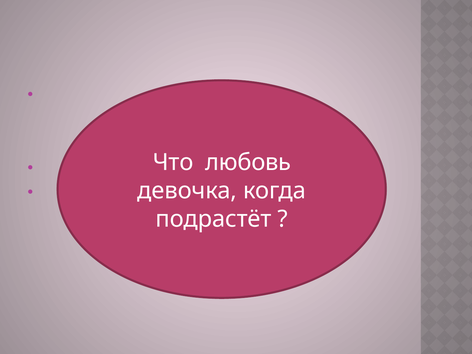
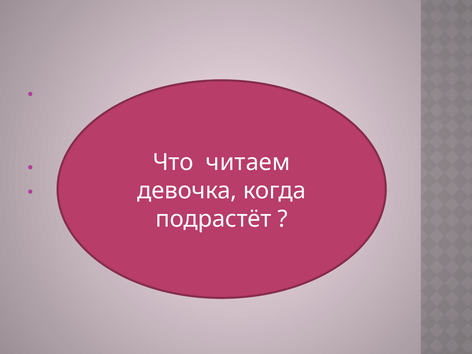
любовь: любовь -> читаем
